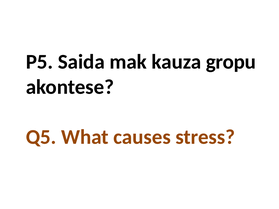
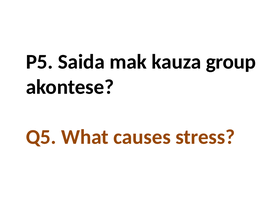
gropu: gropu -> group
